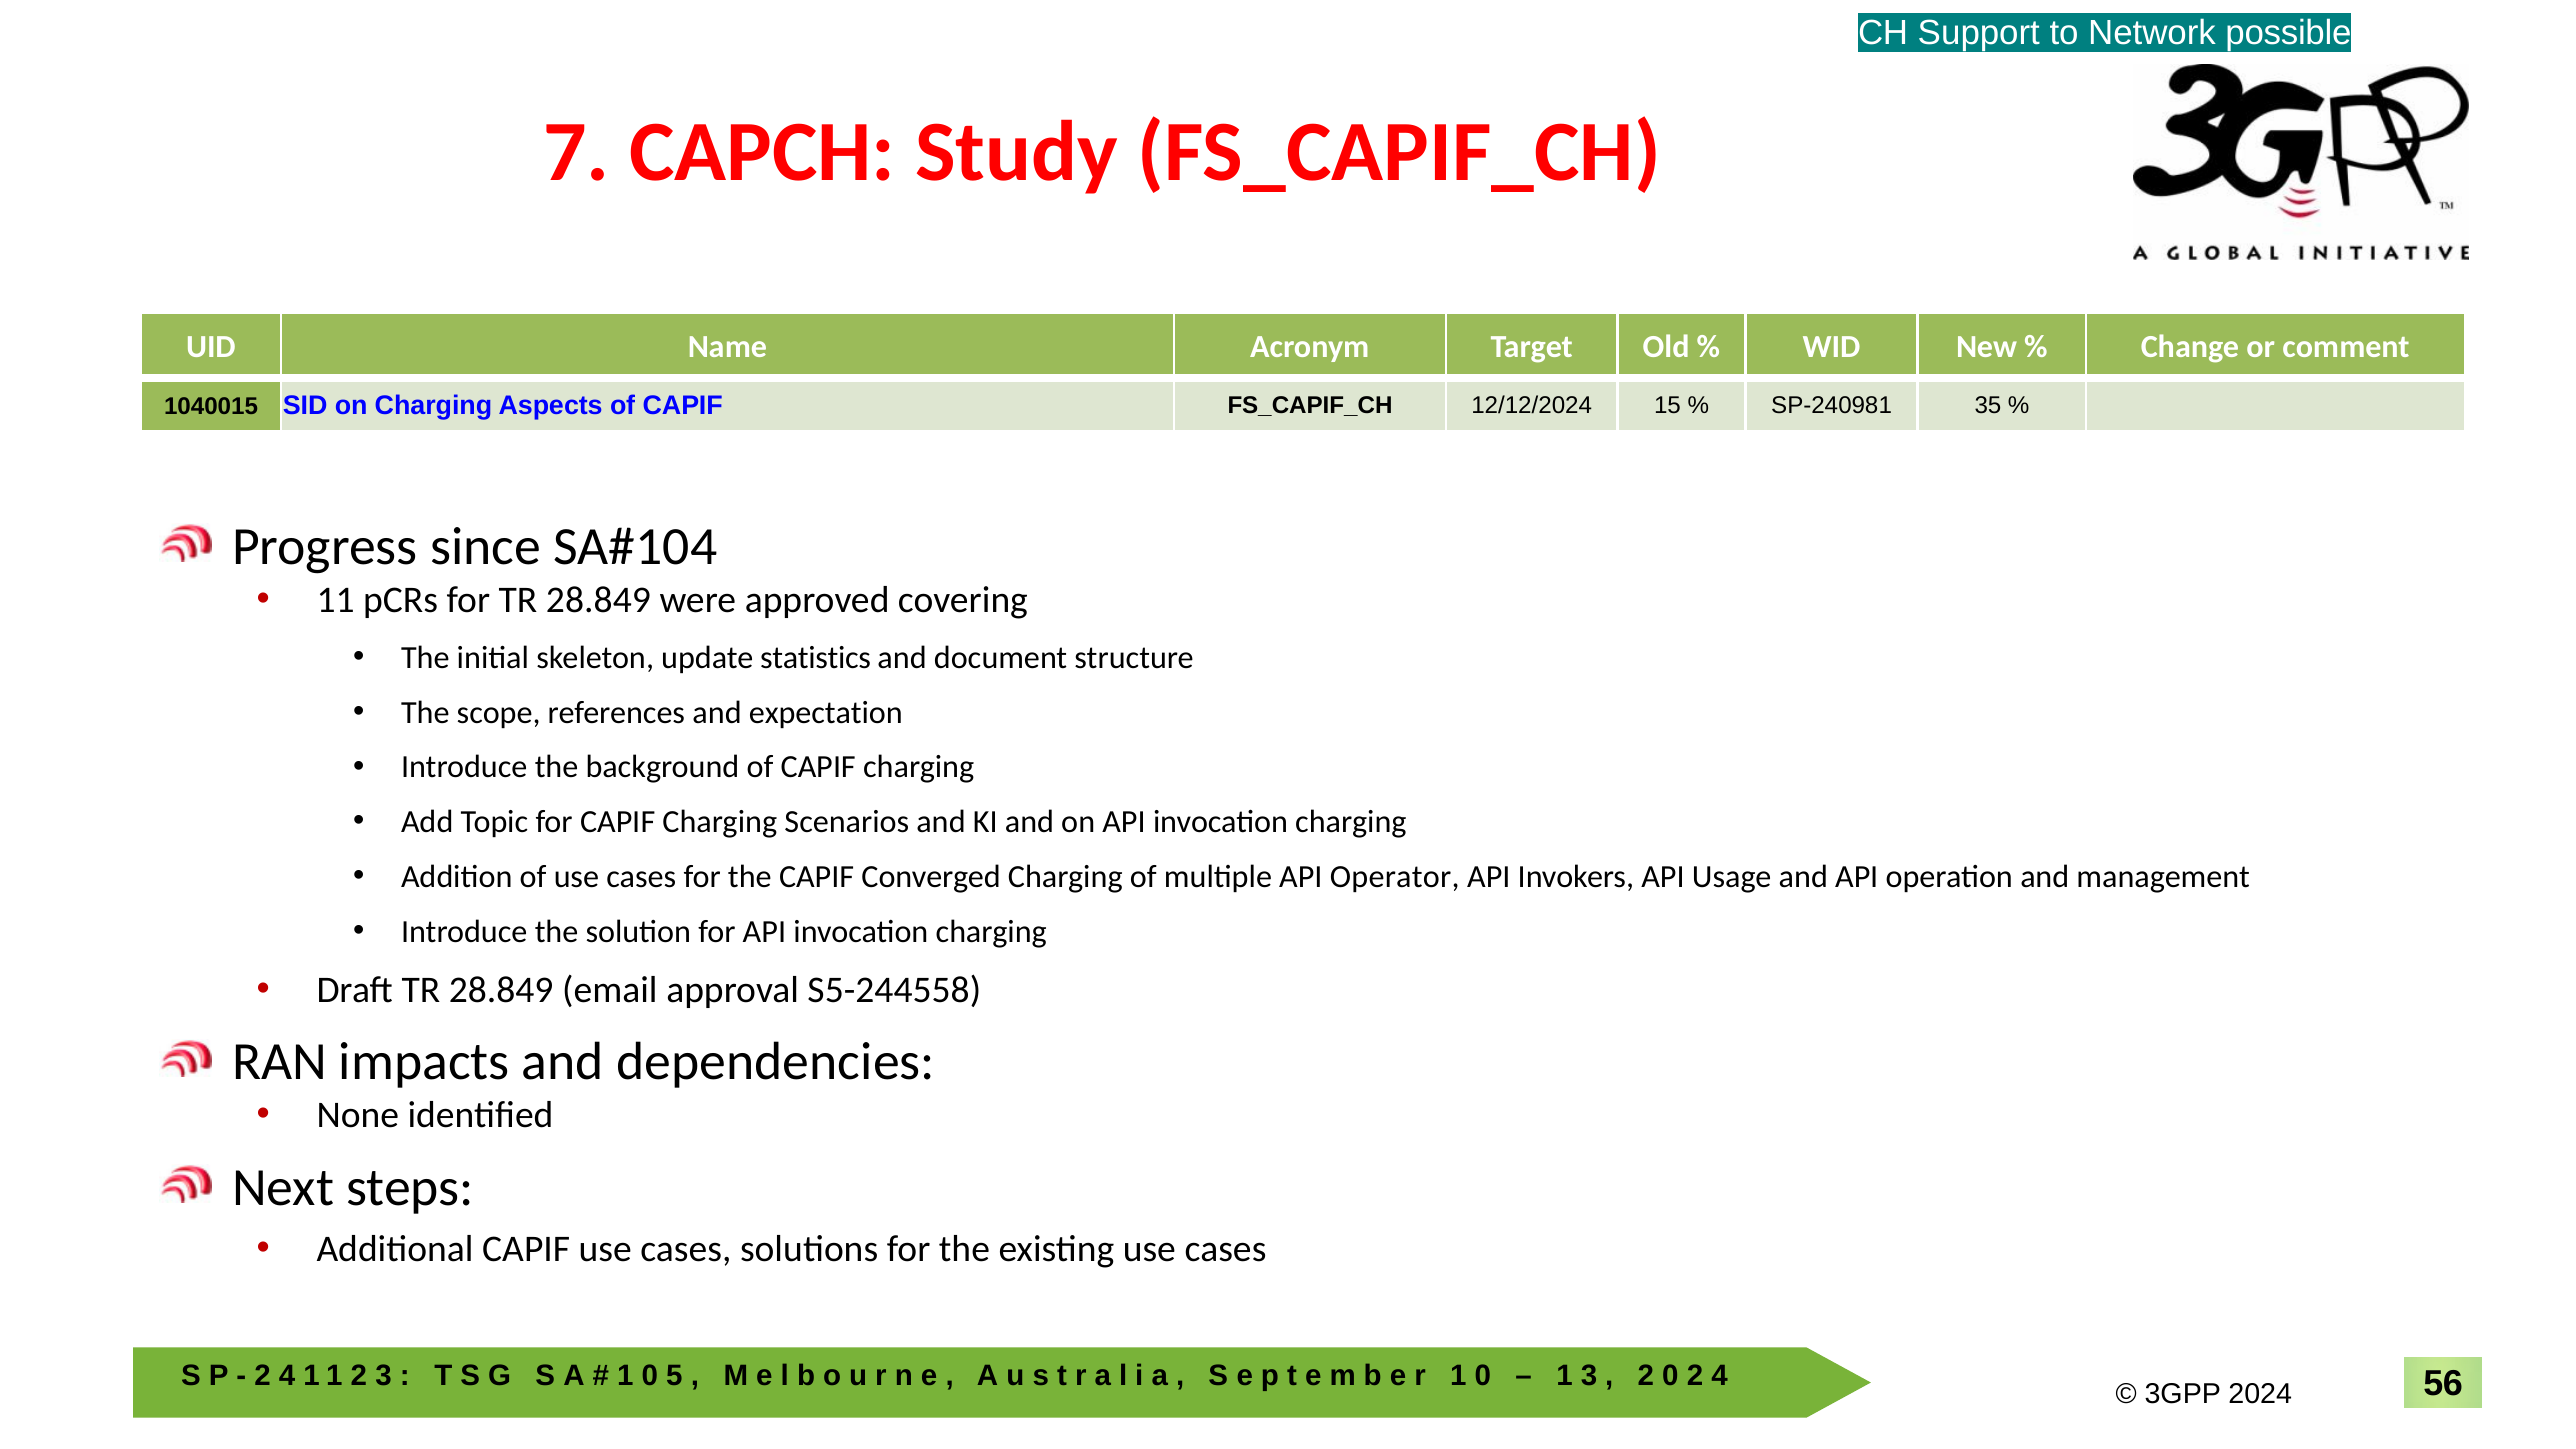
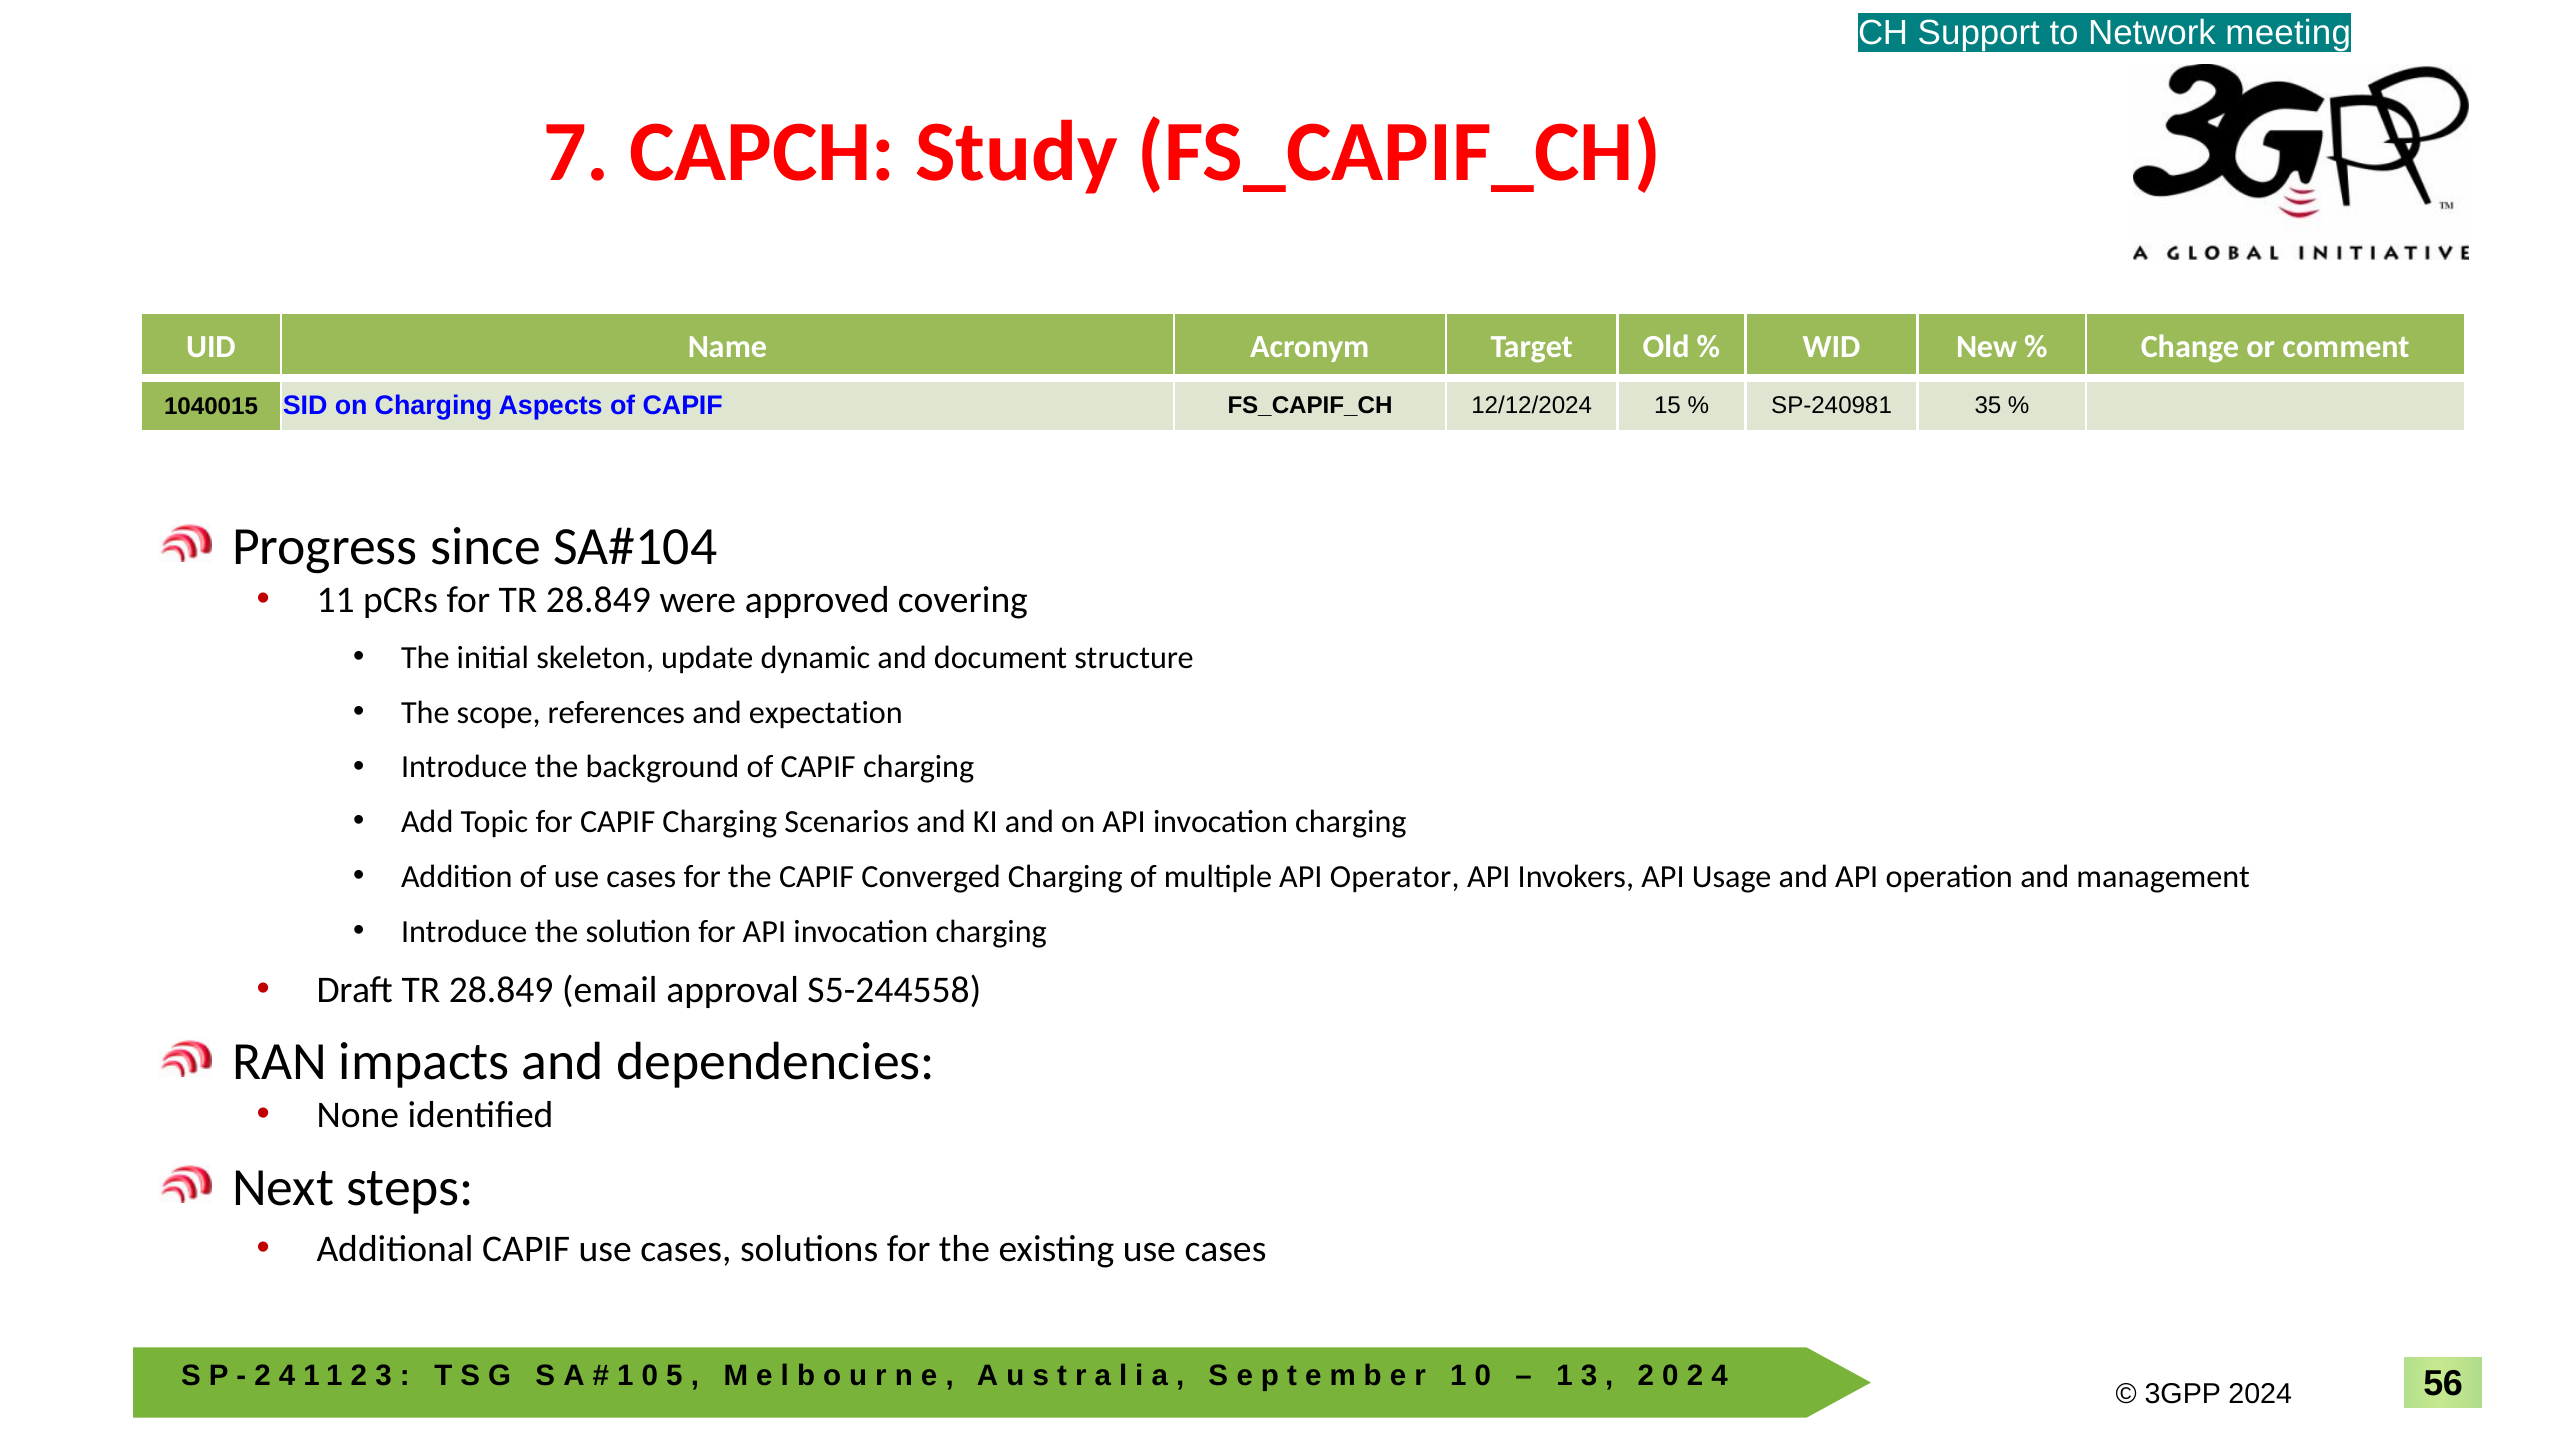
possible: possible -> meeting
statistics: statistics -> dynamic
